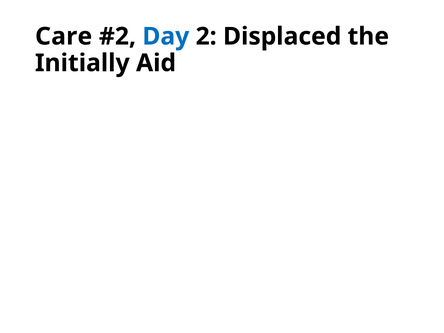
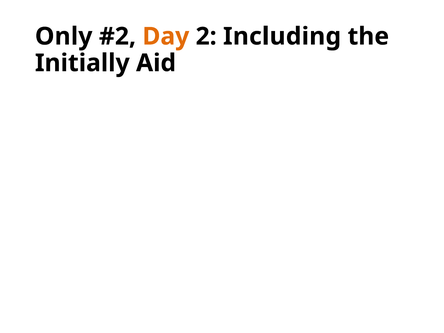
Care: Care -> Only
Day colour: blue -> orange
Displaced: Displaced -> Including
